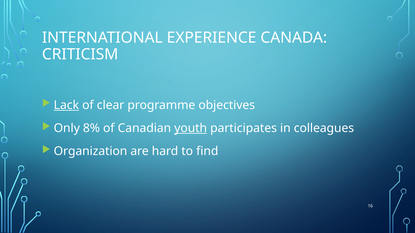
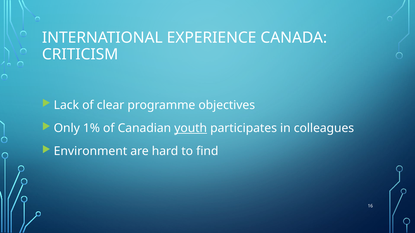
Lack underline: present -> none
8%: 8% -> 1%
Organization: Organization -> Environment
